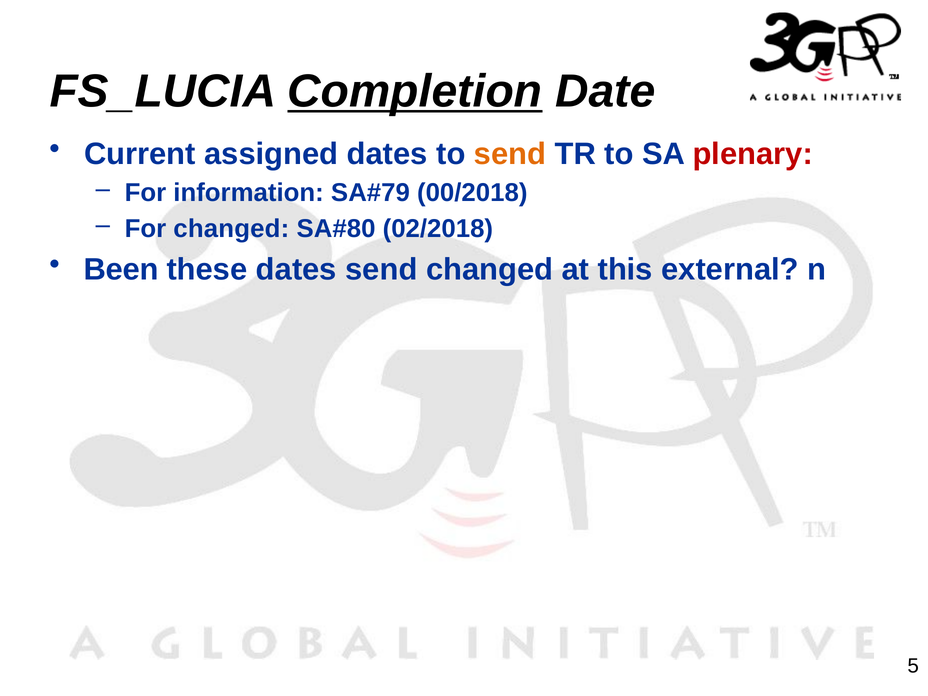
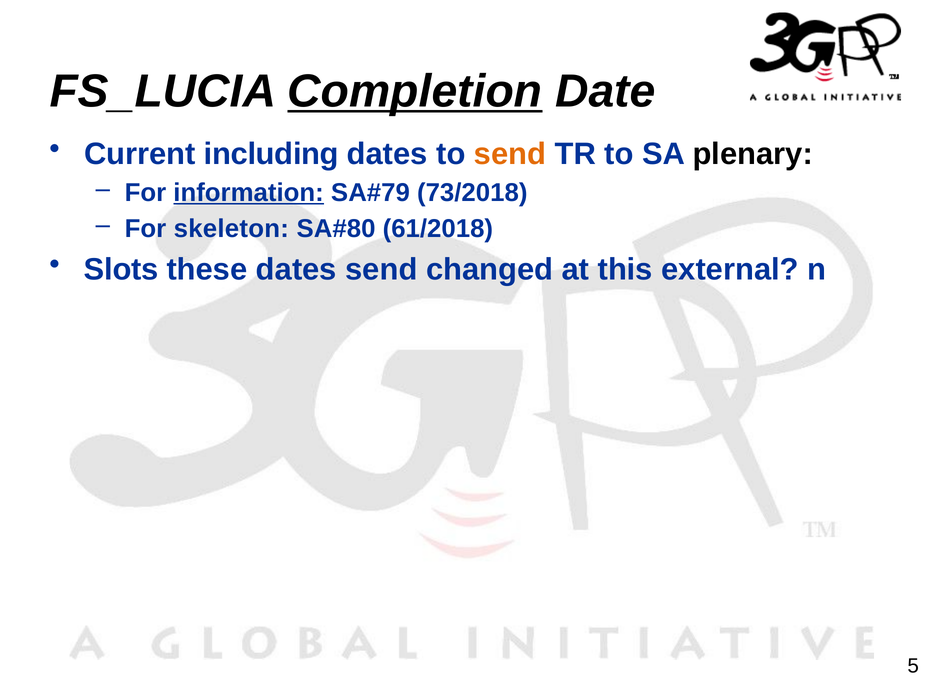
assigned: assigned -> including
plenary colour: red -> black
information underline: none -> present
00/2018: 00/2018 -> 73/2018
For changed: changed -> skeleton
02/2018: 02/2018 -> 61/2018
Been: Been -> Slots
